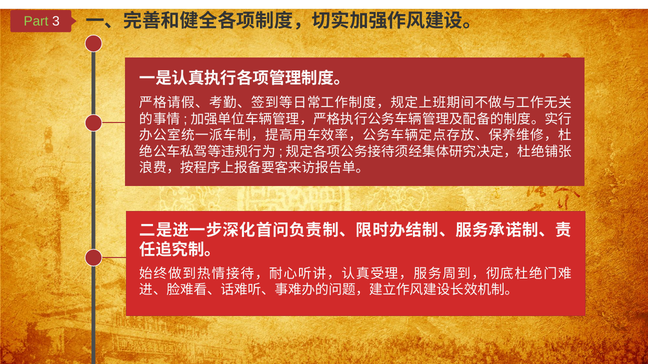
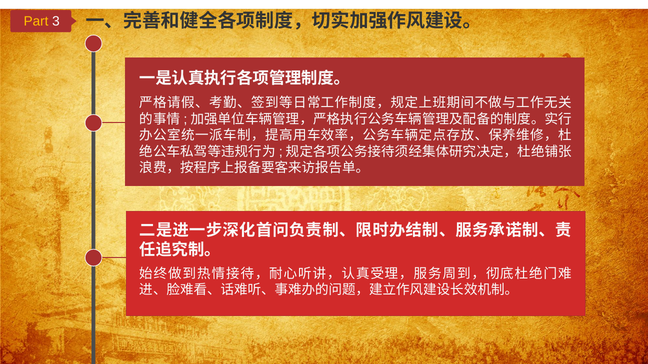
Part colour: light green -> yellow
